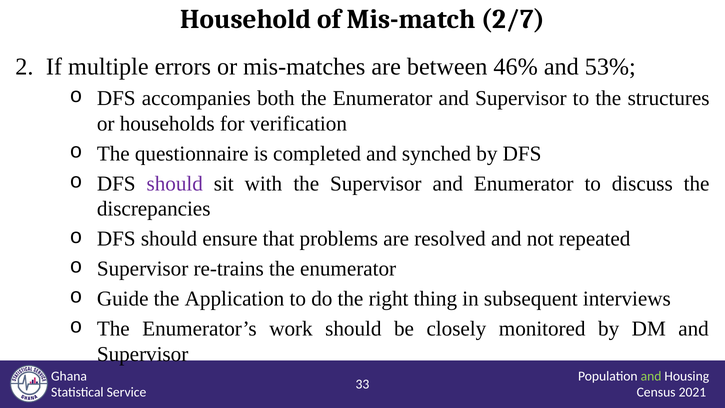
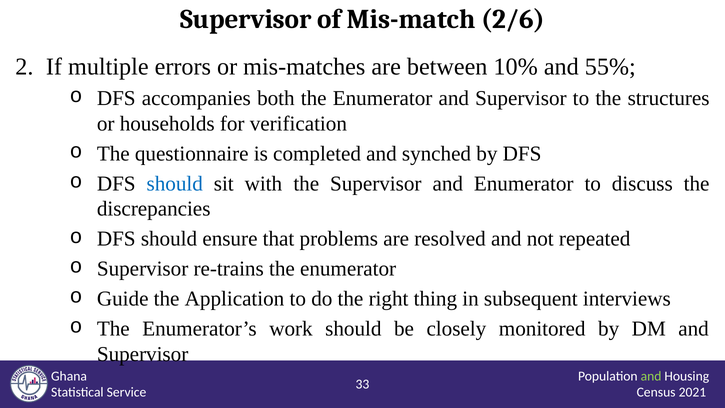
Household at (246, 19): Household -> Supervisor
2/7: 2/7 -> 2/6
46%: 46% -> 10%
53%: 53% -> 55%
should at (175, 183) colour: purple -> blue
